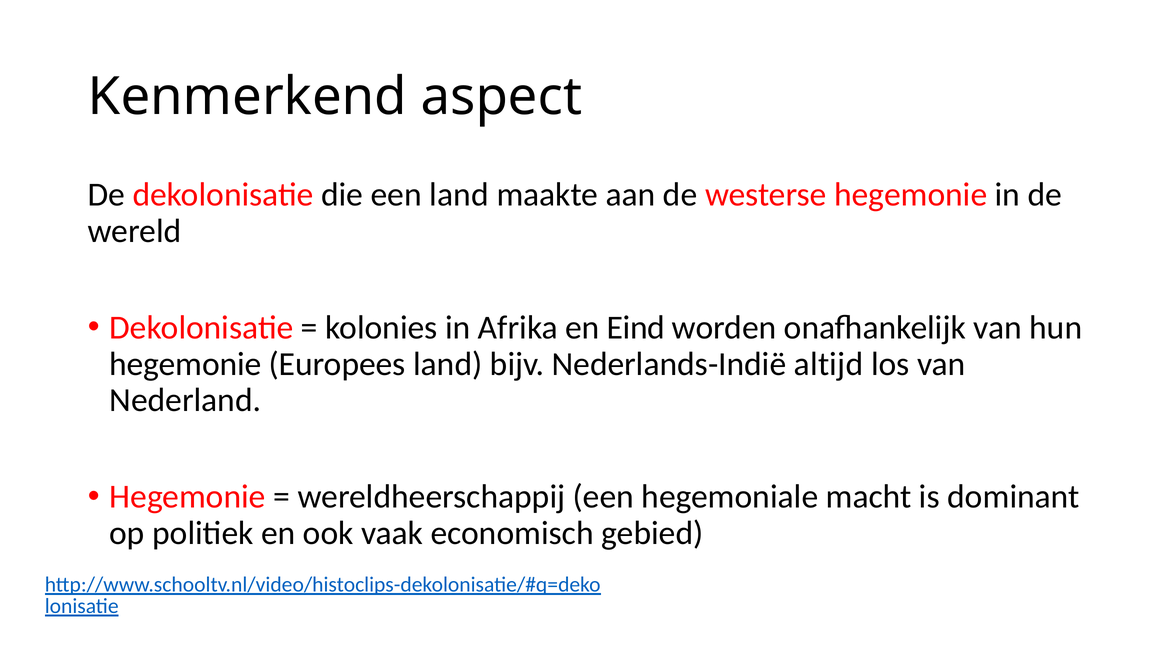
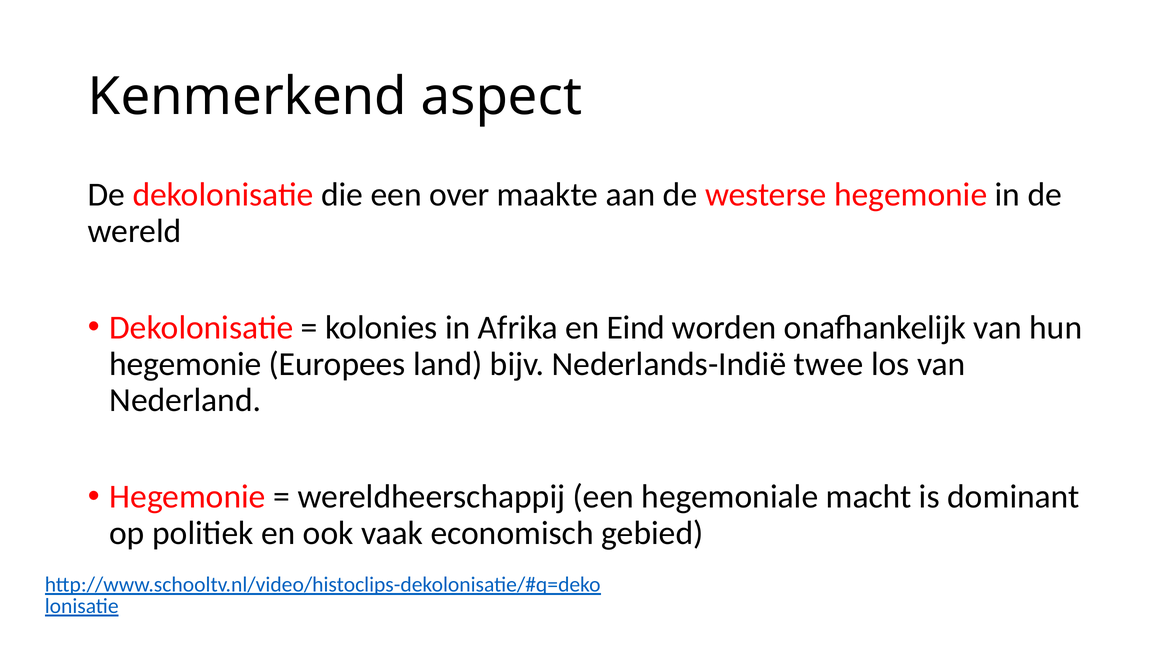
een land: land -> over
altijd: altijd -> twee
